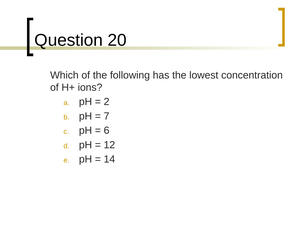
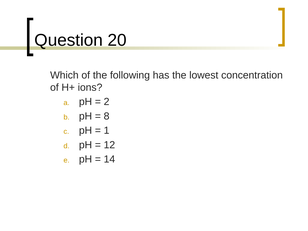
7: 7 -> 8
6: 6 -> 1
